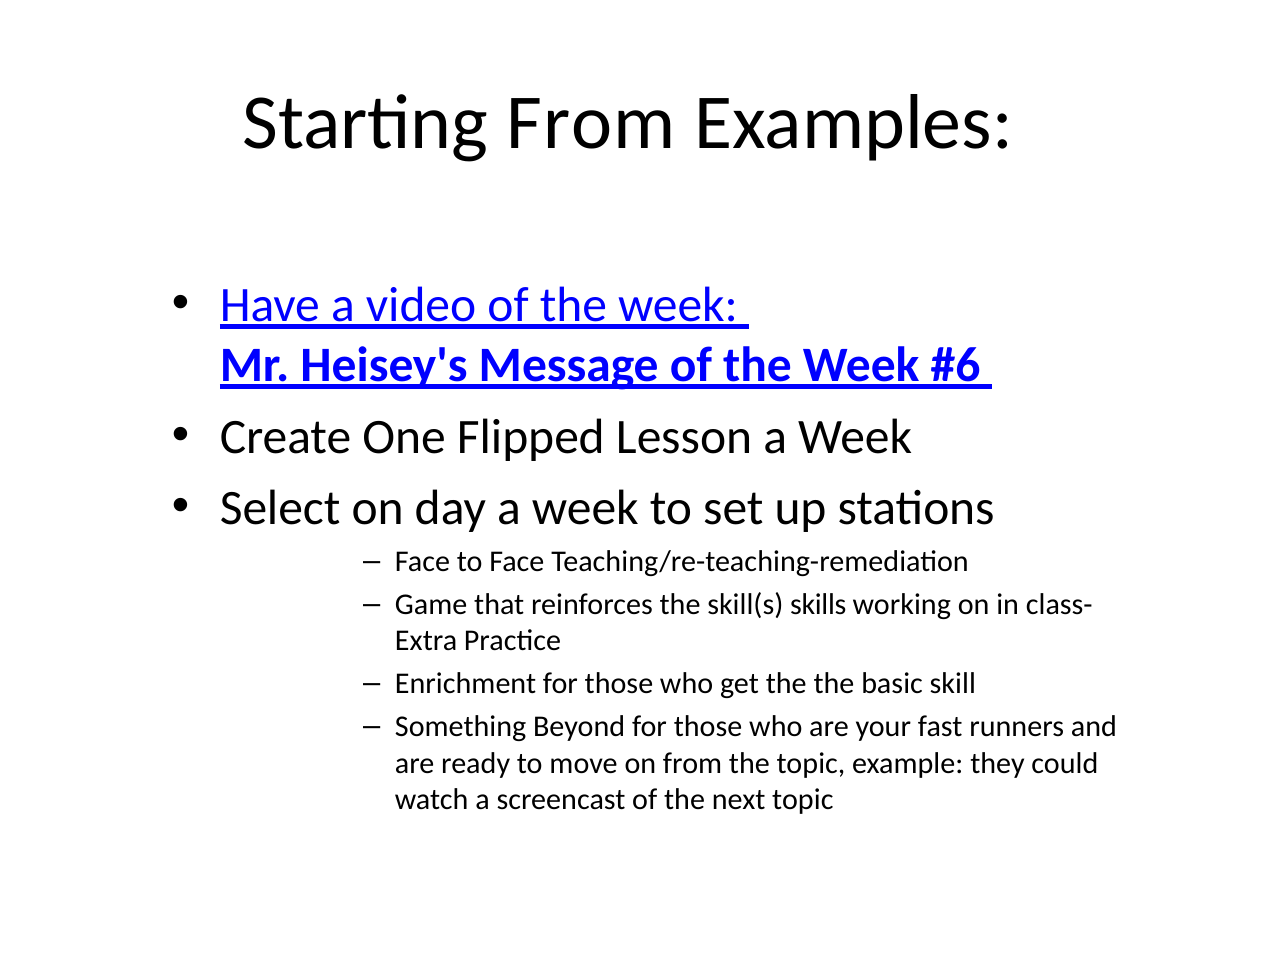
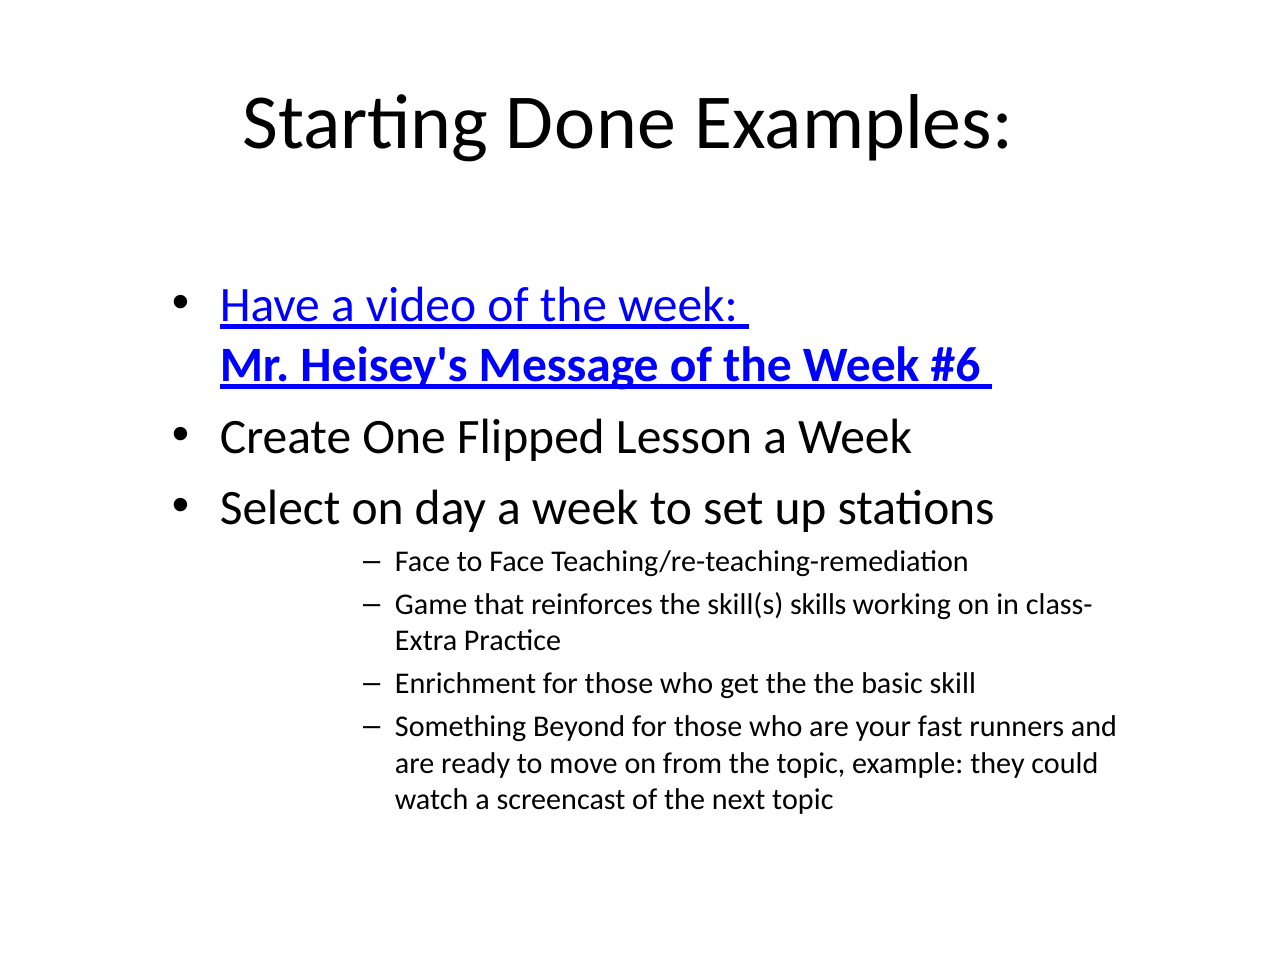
Starting From: From -> Done
